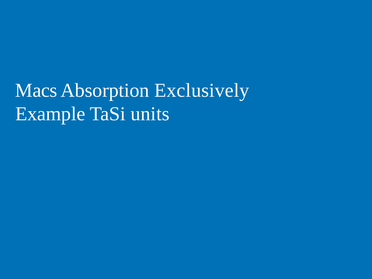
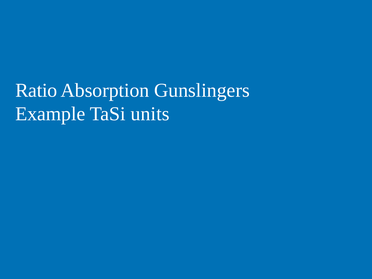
Macs: Macs -> Ratio
Exclusively: Exclusively -> Gunslingers
